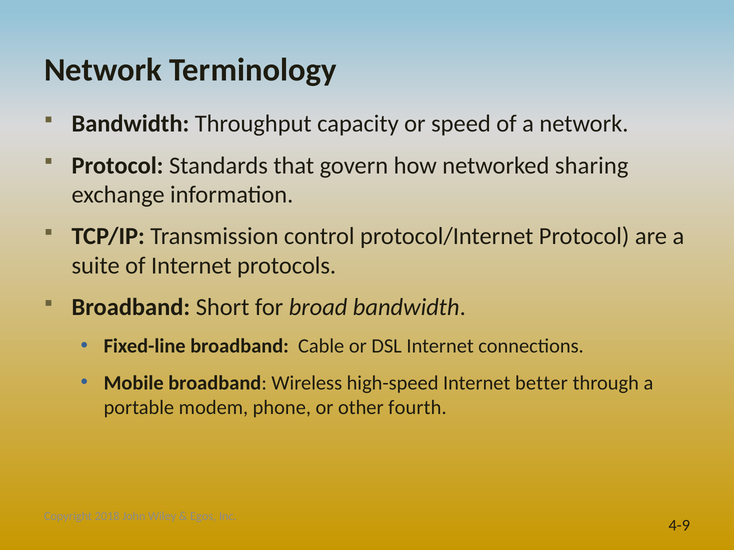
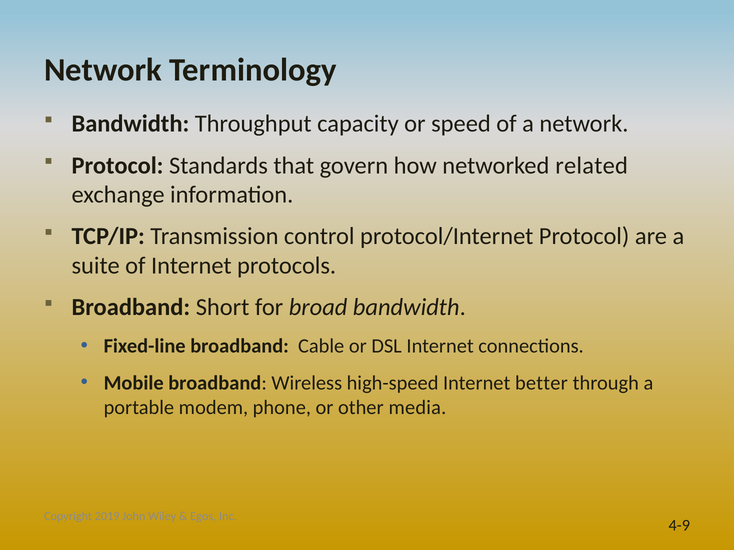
sharing: sharing -> related
fourth: fourth -> media
2018: 2018 -> 2019
